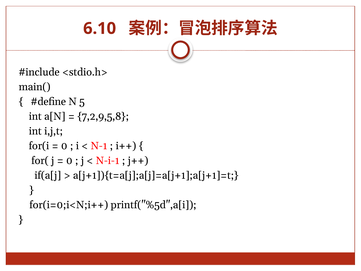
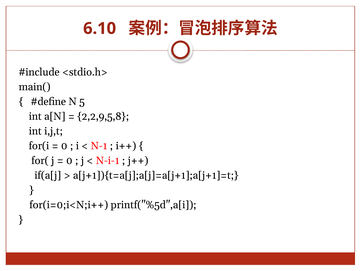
7,2,9,5,8: 7,2,9,5,8 -> 2,2,9,5,8
